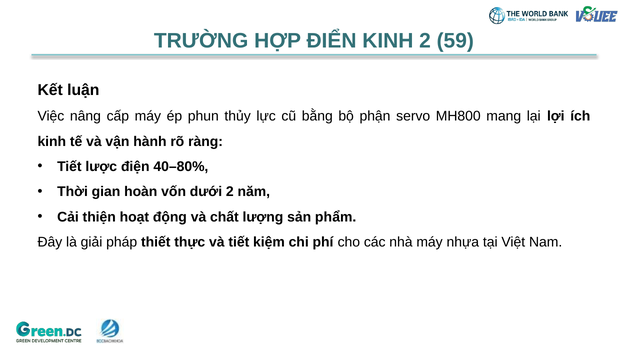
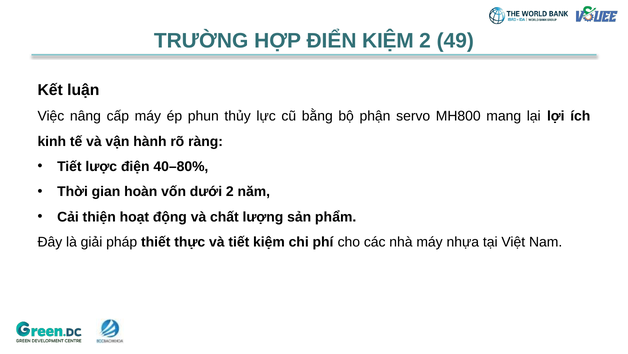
ĐIỂN KINH: KINH -> KIỆM
59: 59 -> 49
